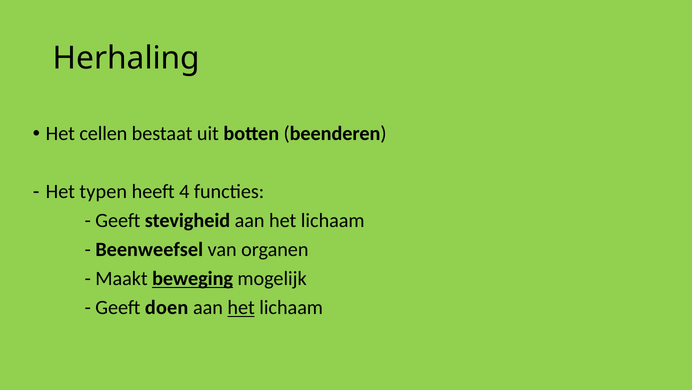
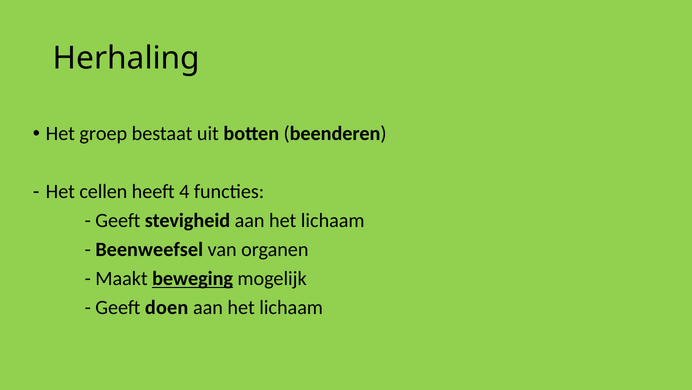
cellen: cellen -> groep
typen: typen -> cellen
het at (241, 307) underline: present -> none
